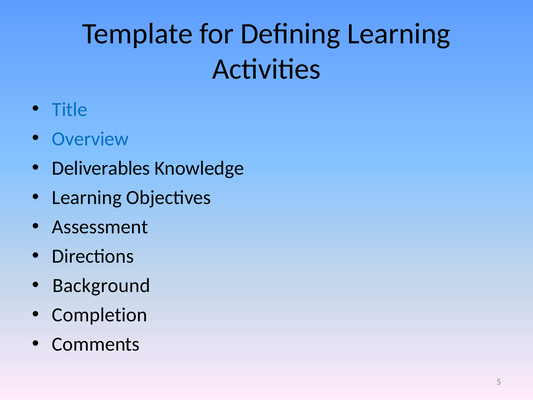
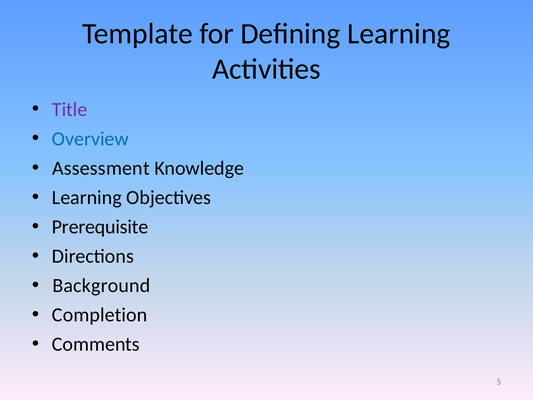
Title colour: blue -> purple
Deliverables: Deliverables -> Assessment
Assessment: Assessment -> Prerequisite
